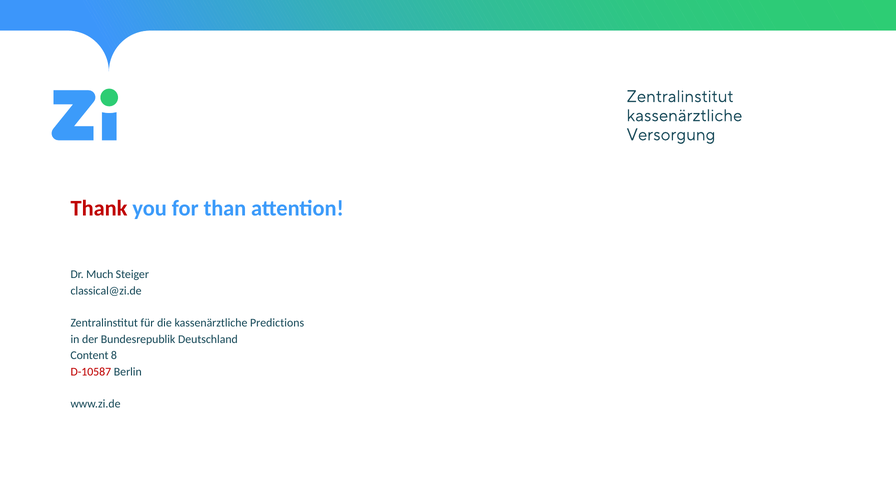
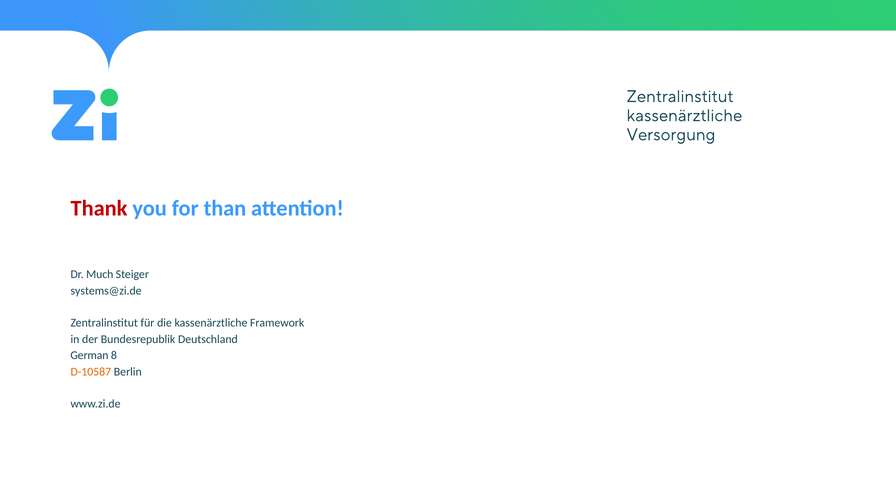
classical@zi.de: classical@zi.de -> systems@zi.de
Predictions: Predictions -> Framework
Content: Content -> German
D-10587 colour: red -> orange
